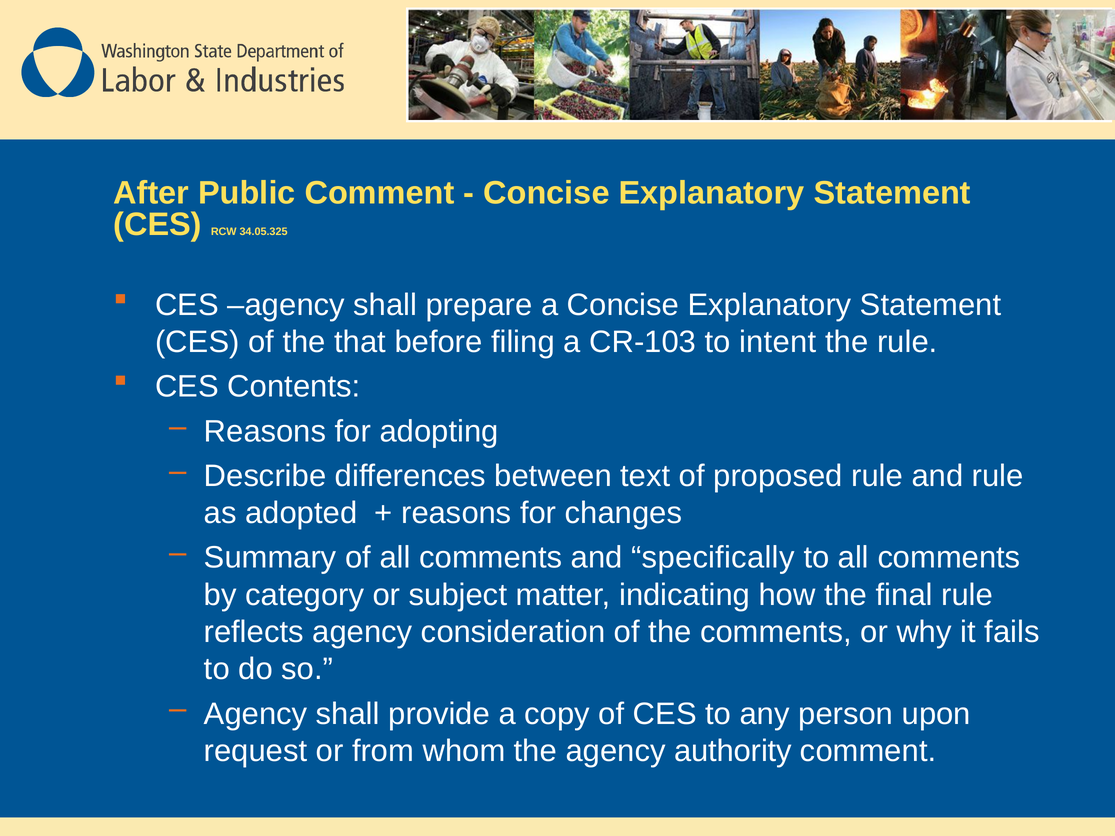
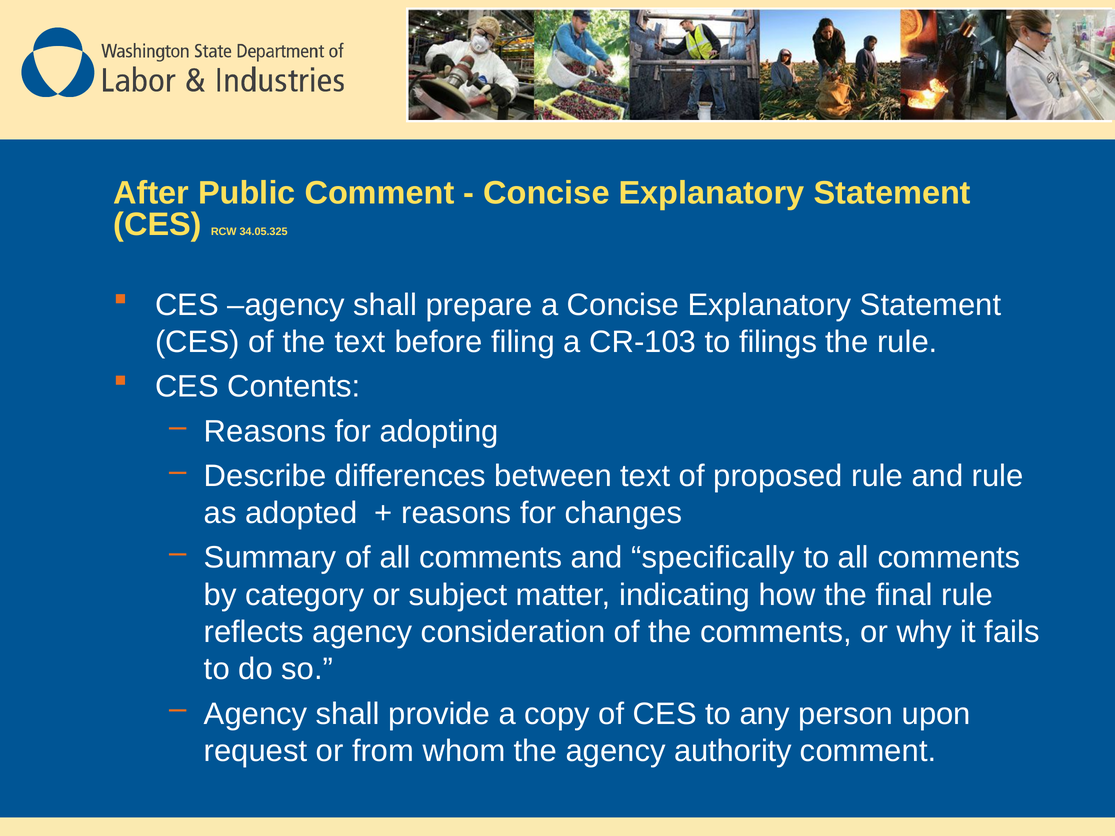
the that: that -> text
intent: intent -> filings
